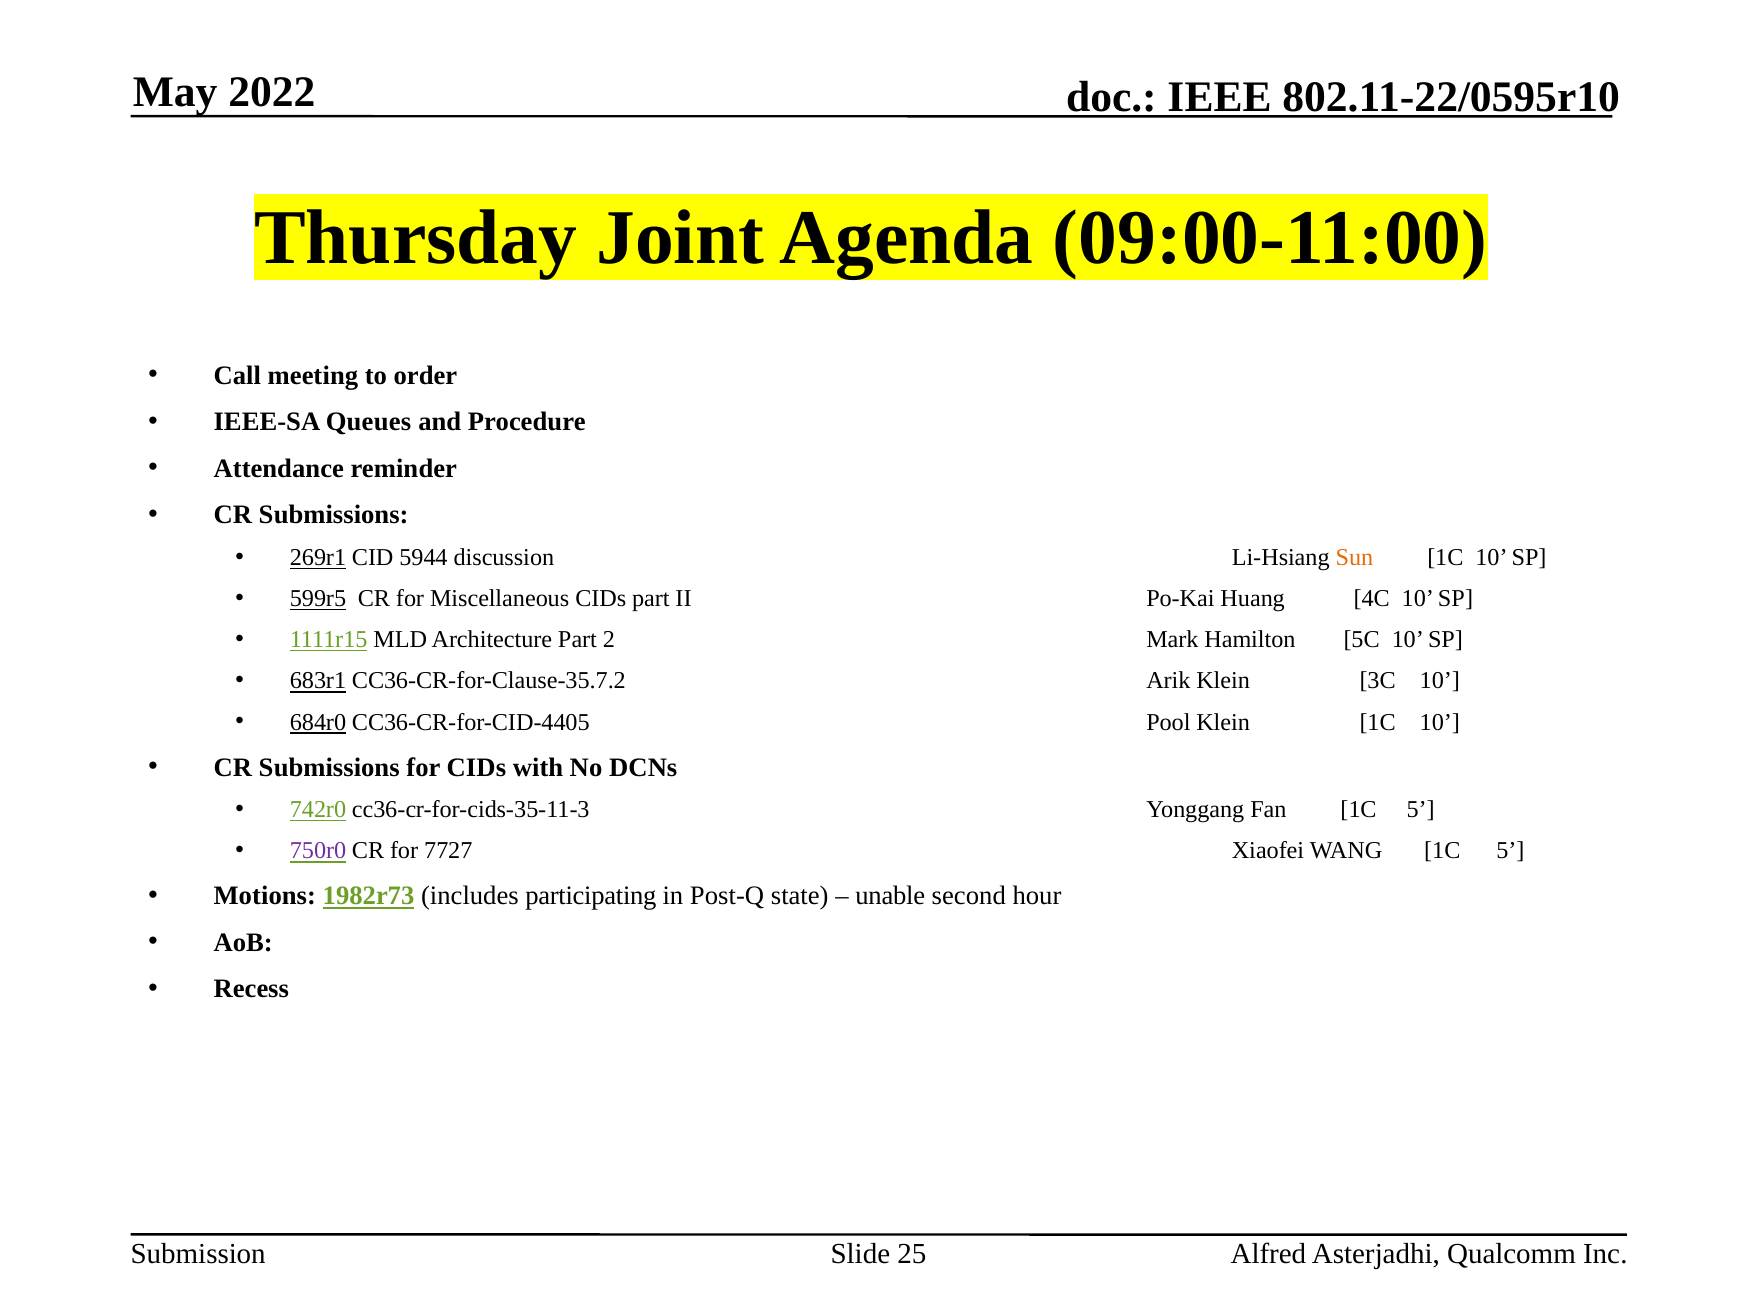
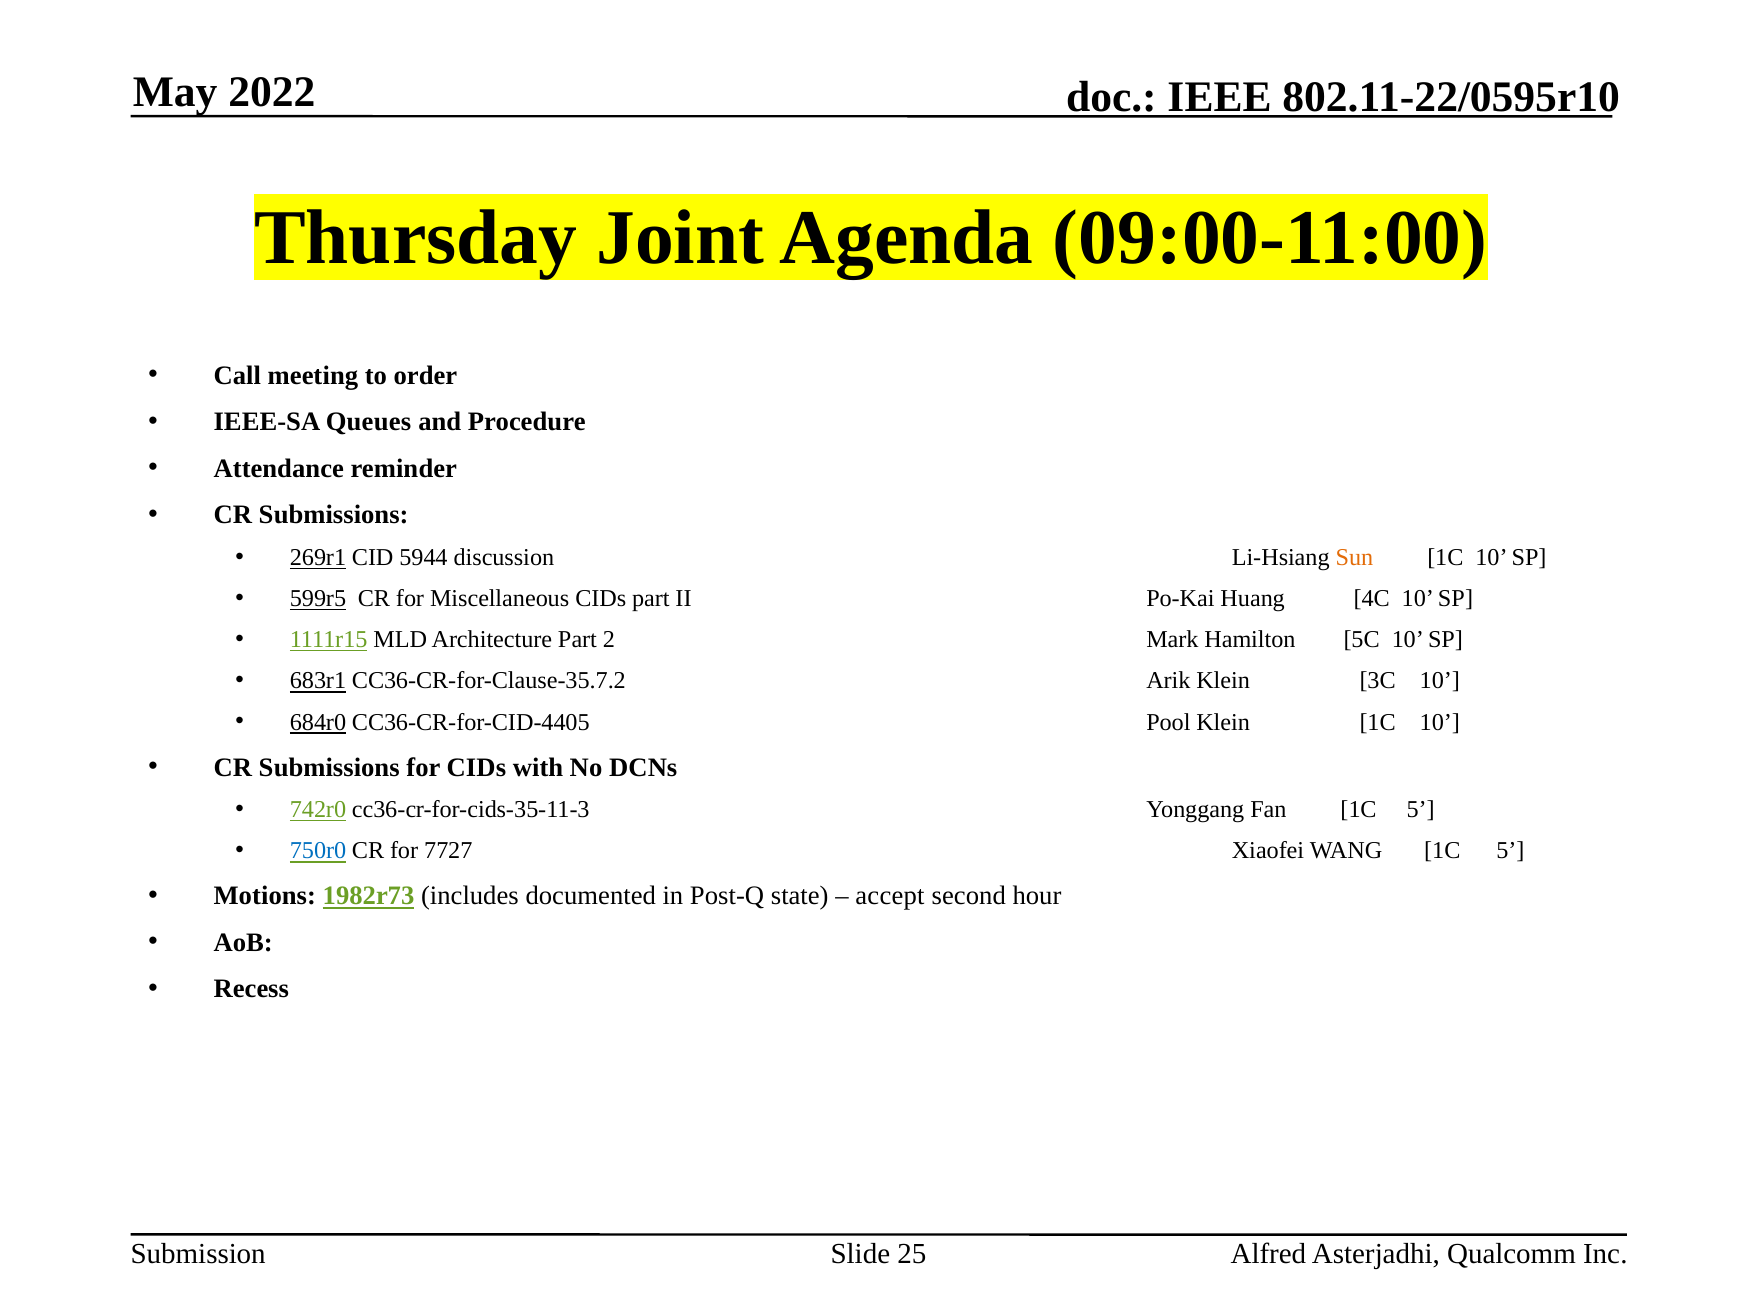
750r0 colour: purple -> blue
participating: participating -> documented
unable: unable -> accept
